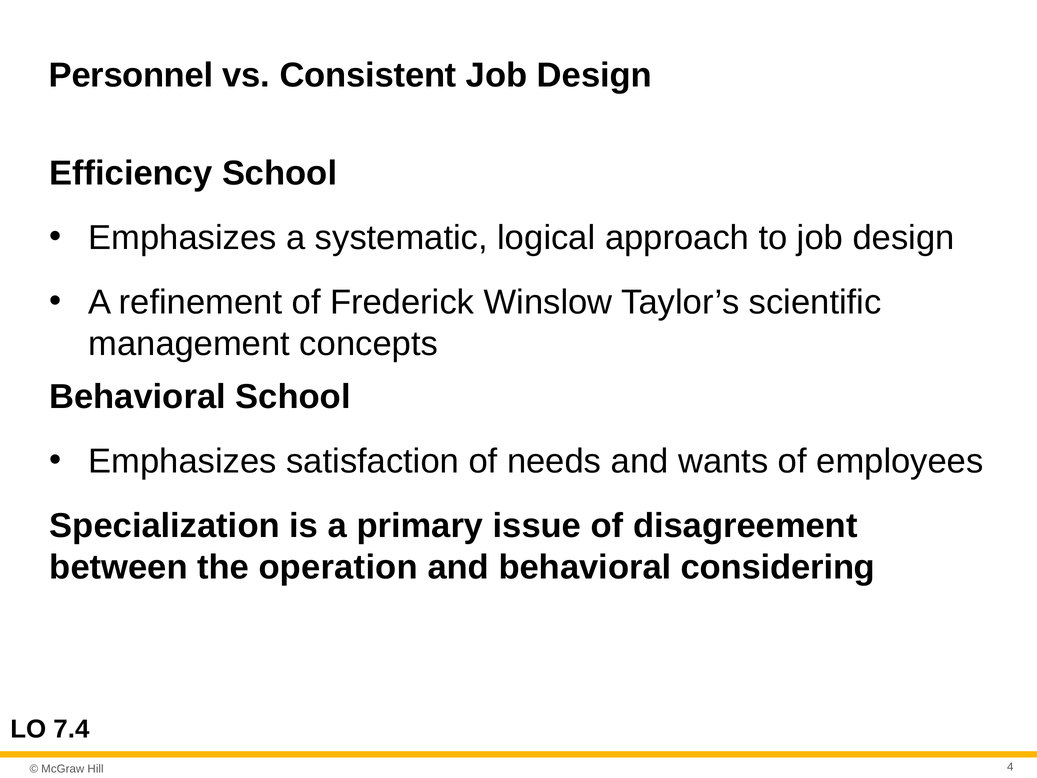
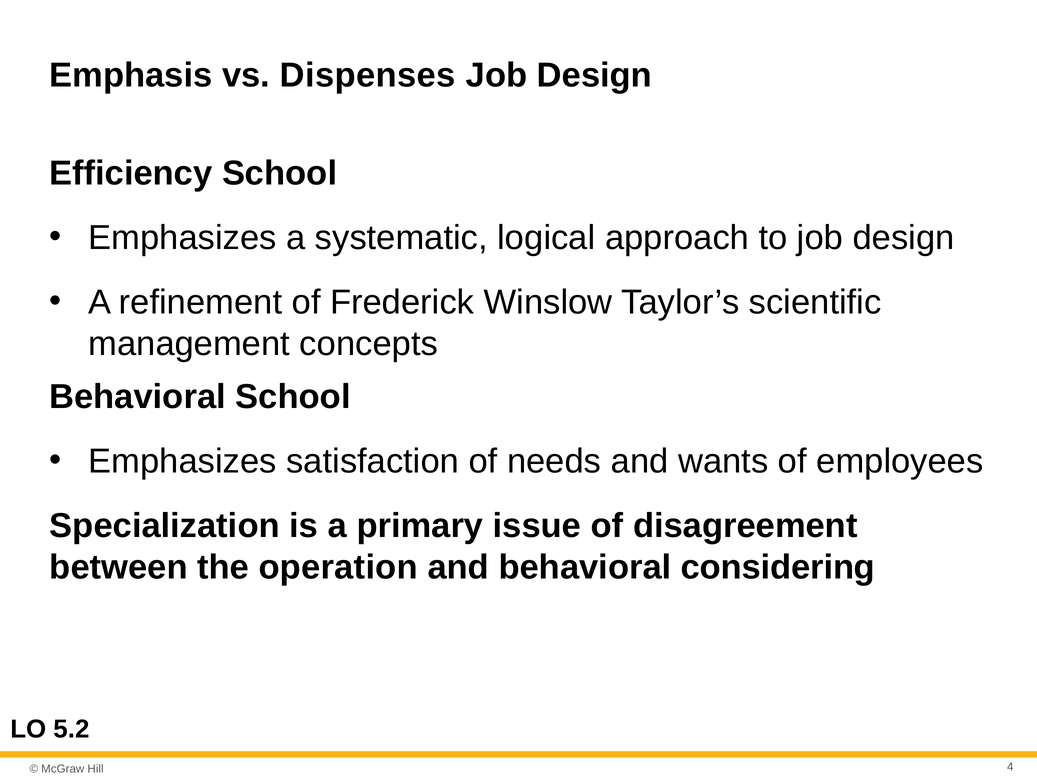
Personnel: Personnel -> Emphasis
Consistent: Consistent -> Dispenses
7.4: 7.4 -> 5.2
